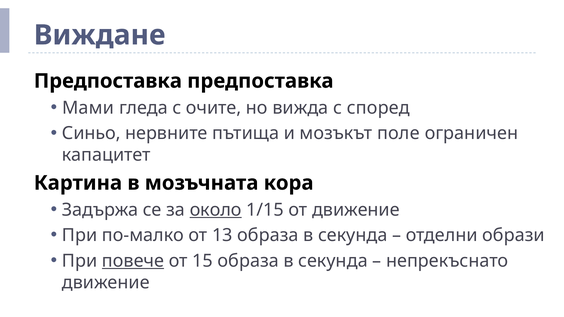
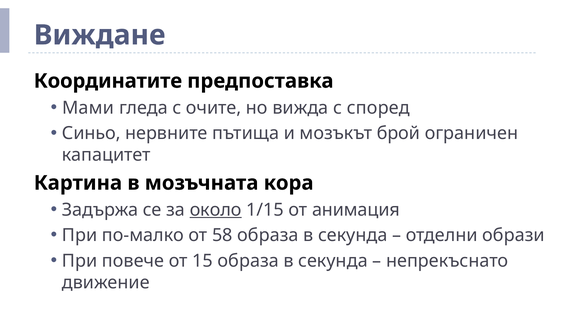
Предпоставка at (108, 81): Предпоставка -> Координатите
поле: поле -> брой
от движение: движение -> анимация
13: 13 -> 58
повече underline: present -> none
